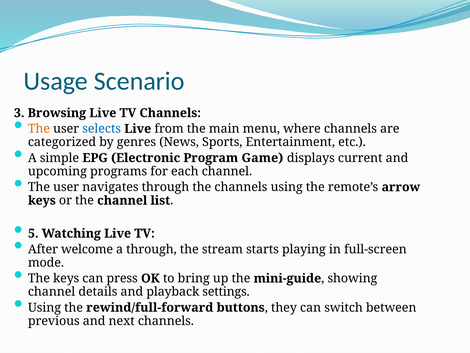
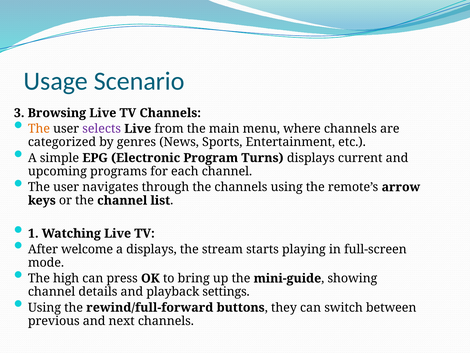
selects colour: blue -> purple
Game: Game -> Turns
5: 5 -> 1
a through: through -> displays
The keys: keys -> high
